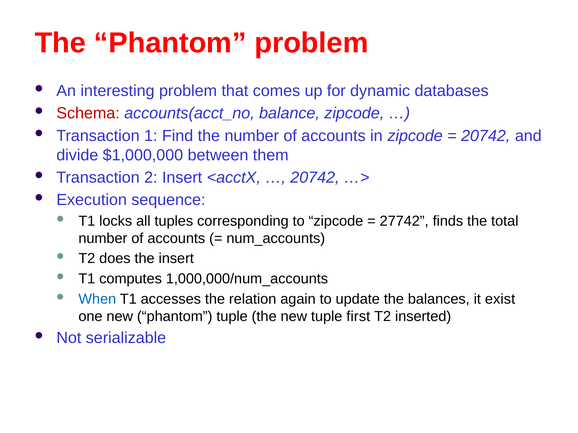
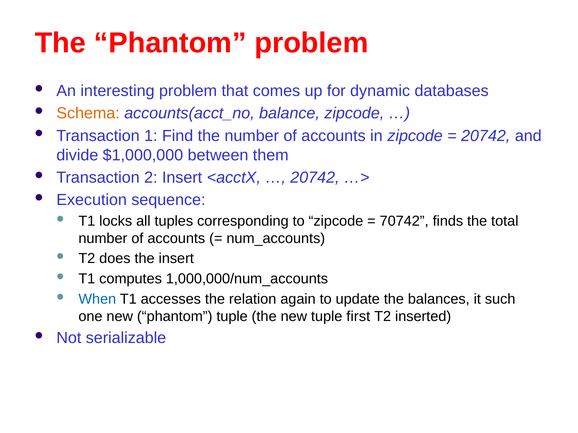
Schema colour: red -> orange
27742: 27742 -> 70742
exist: exist -> such
